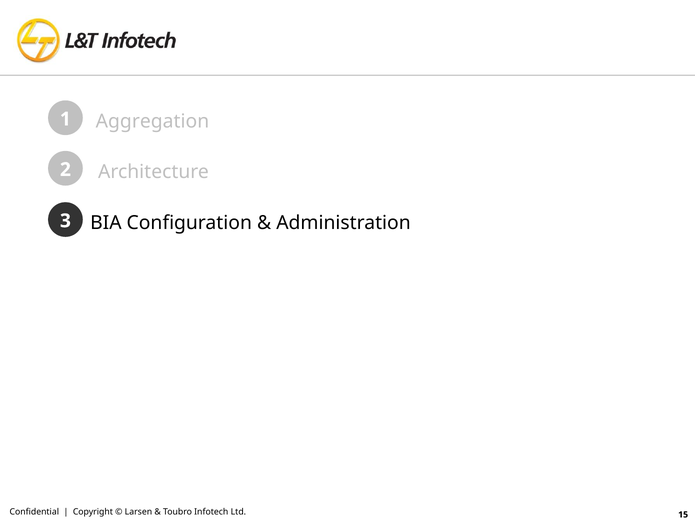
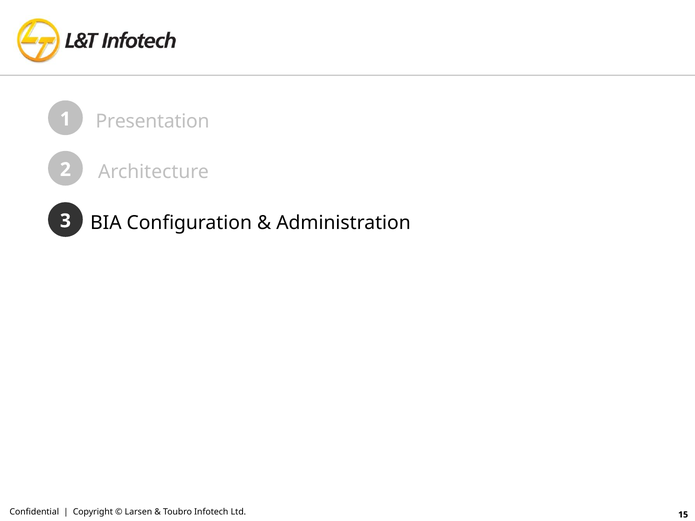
Aggregation: Aggregation -> Presentation
